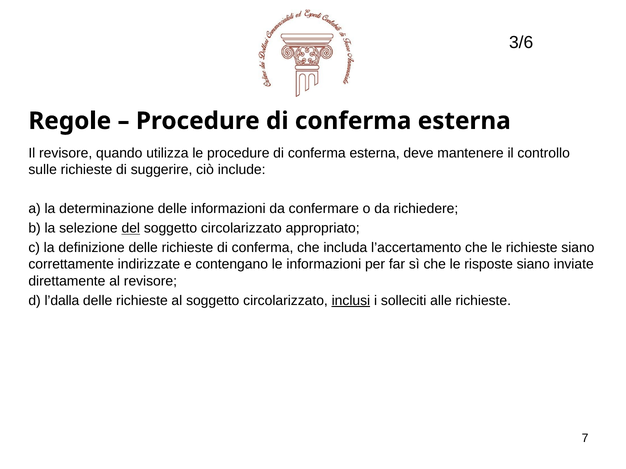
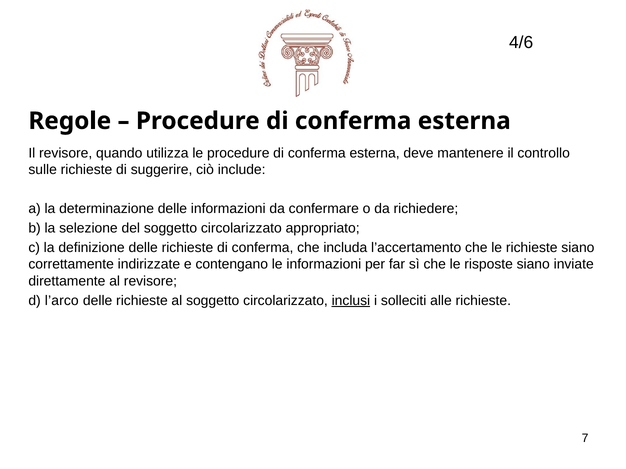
3/6: 3/6 -> 4/6
del underline: present -> none
l’dalla: l’dalla -> l’arco
